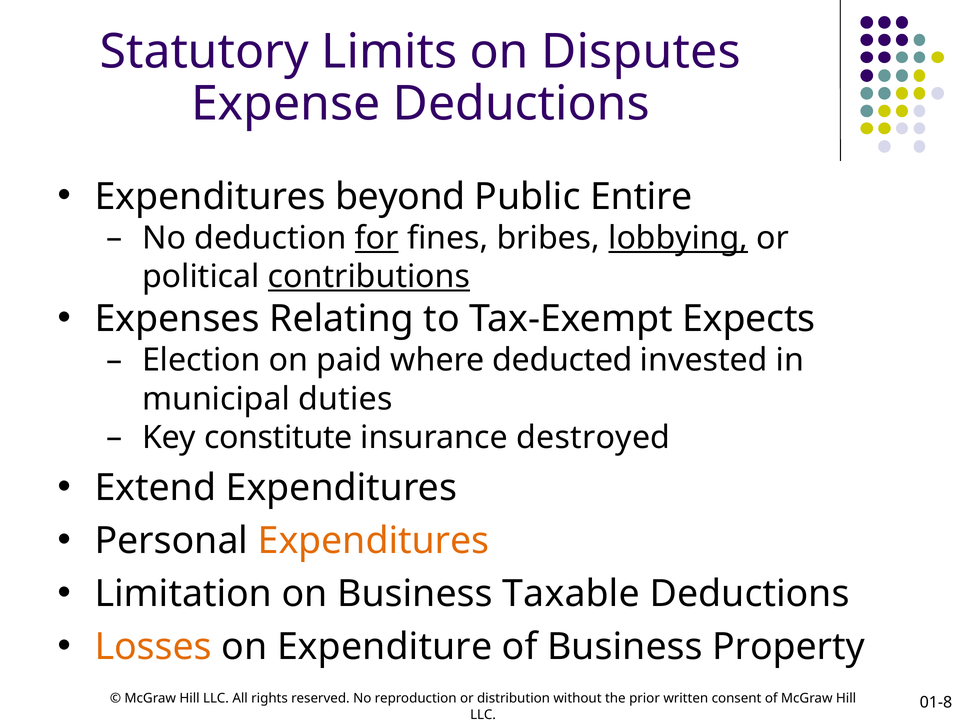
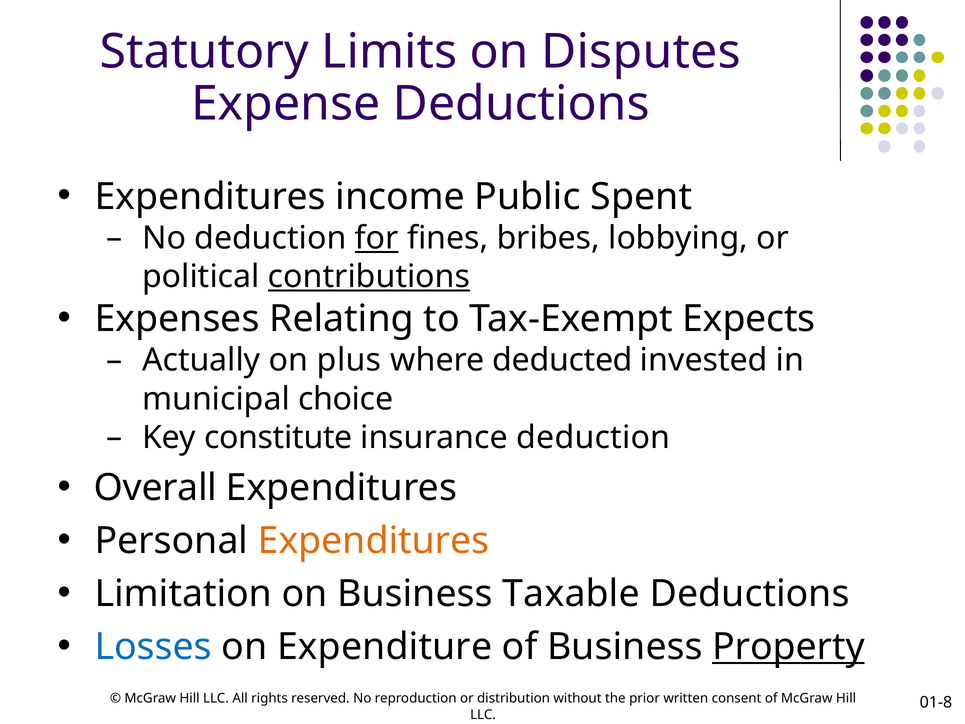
beyond: beyond -> income
Entire: Entire -> Spent
lobbying underline: present -> none
Election: Election -> Actually
paid: paid -> plus
duties: duties -> choice
insurance destroyed: destroyed -> deduction
Extend: Extend -> Overall
Losses colour: orange -> blue
Property underline: none -> present
